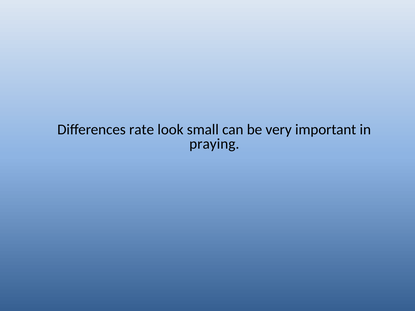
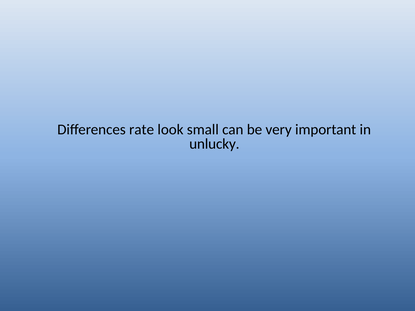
praying: praying -> unlucky
